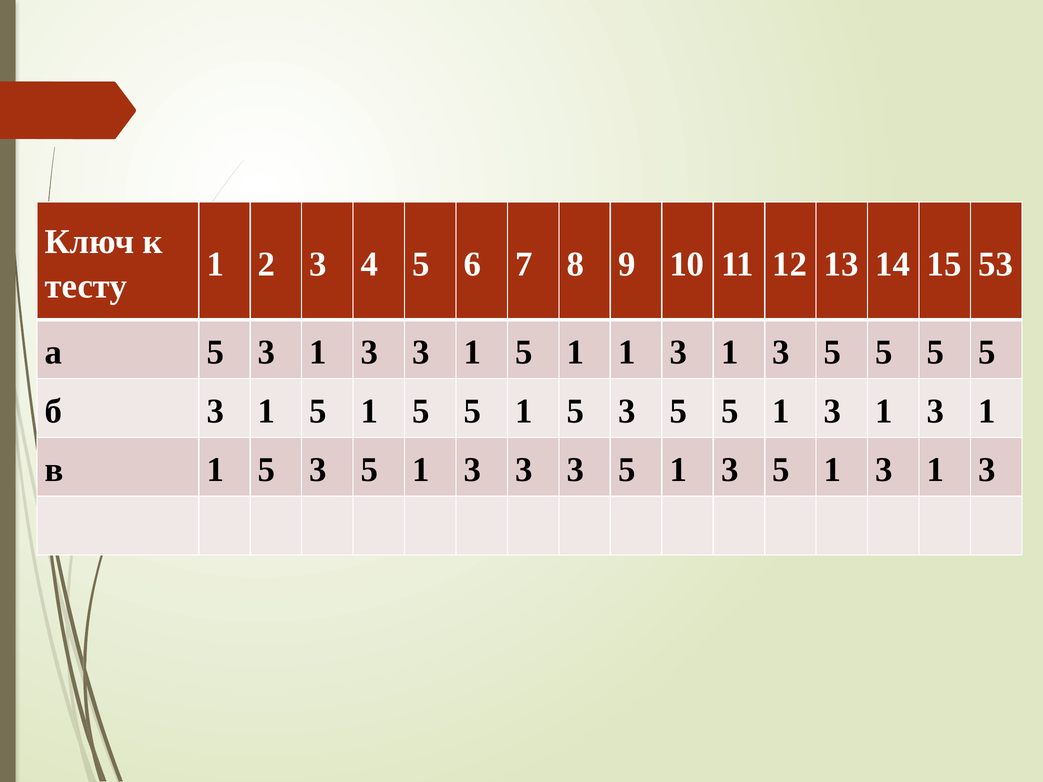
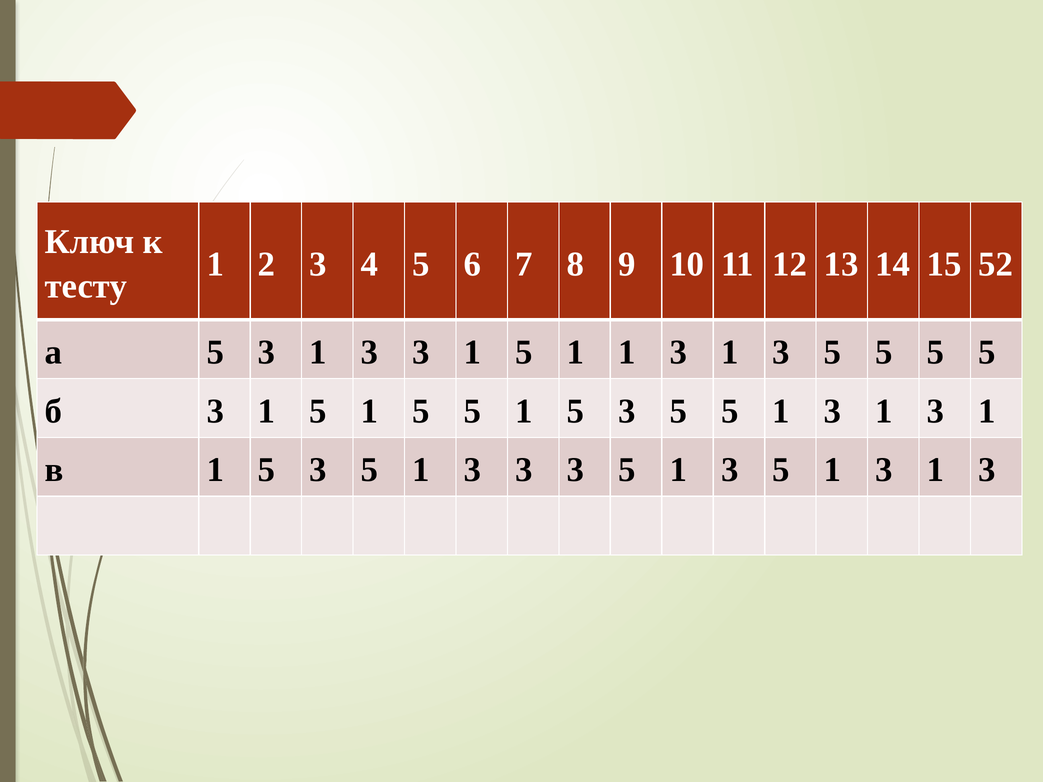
53: 53 -> 52
